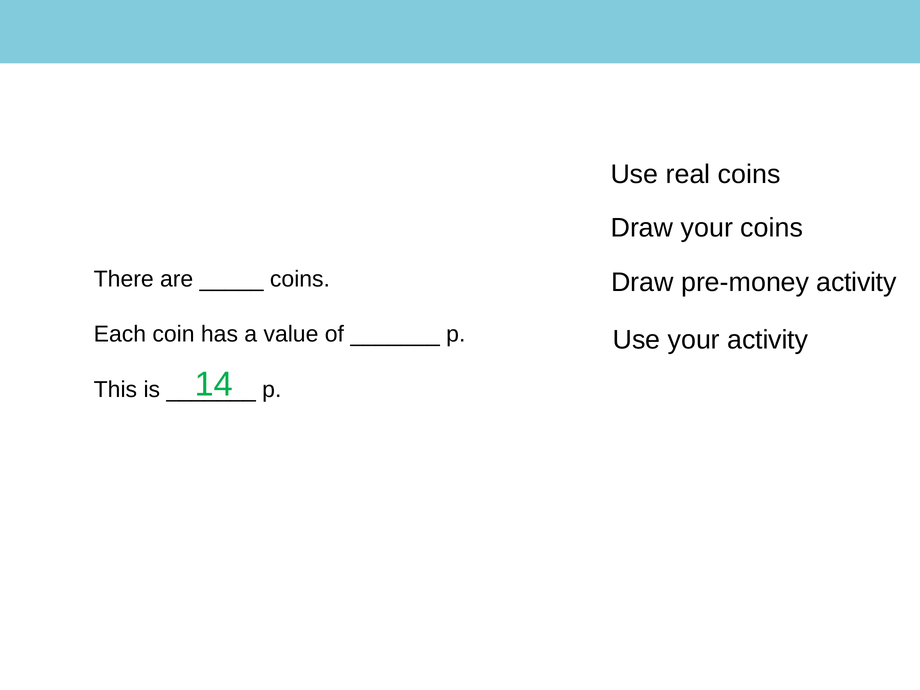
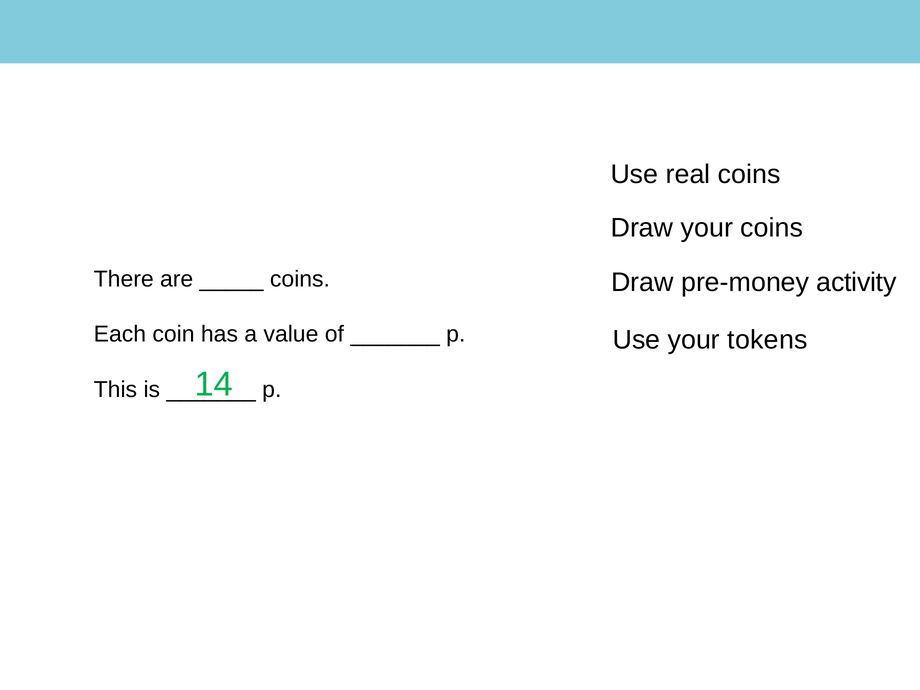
your activity: activity -> tokens
